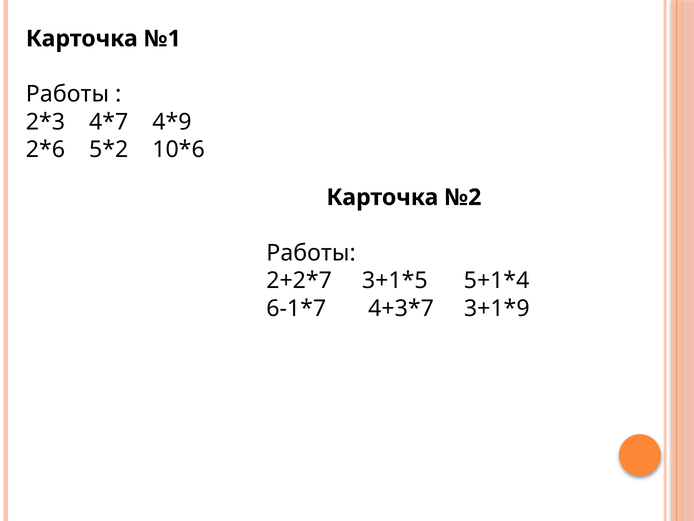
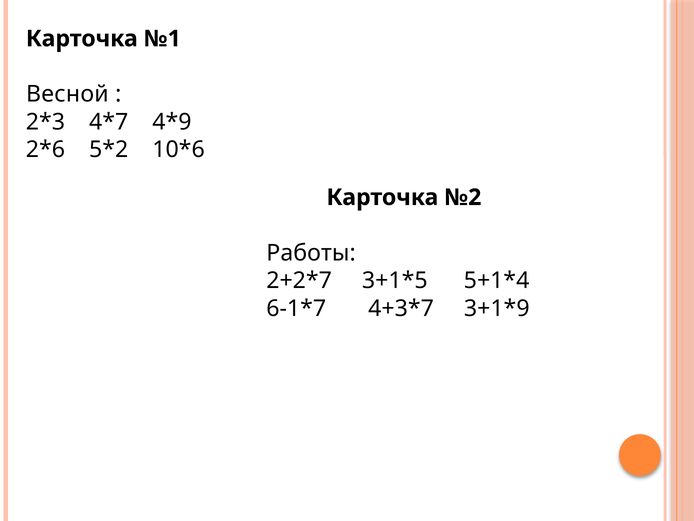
Работы at (67, 94): Работы -> Весной
